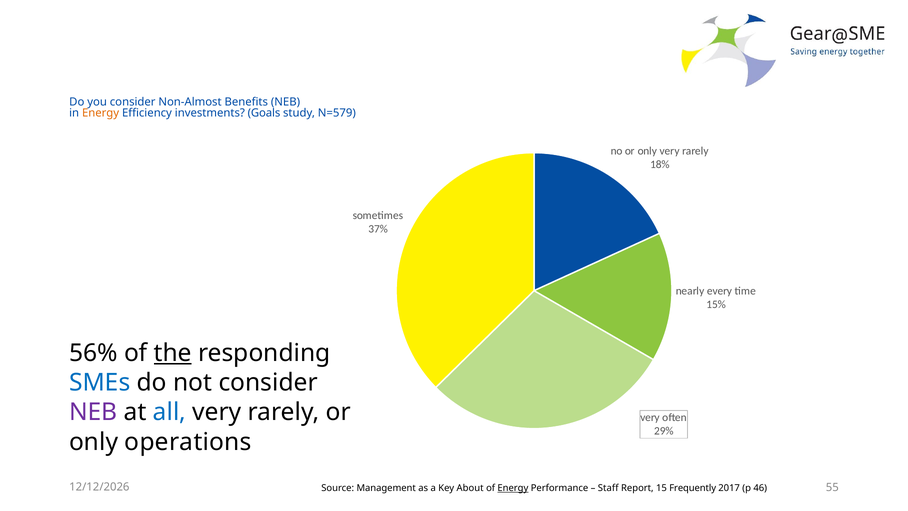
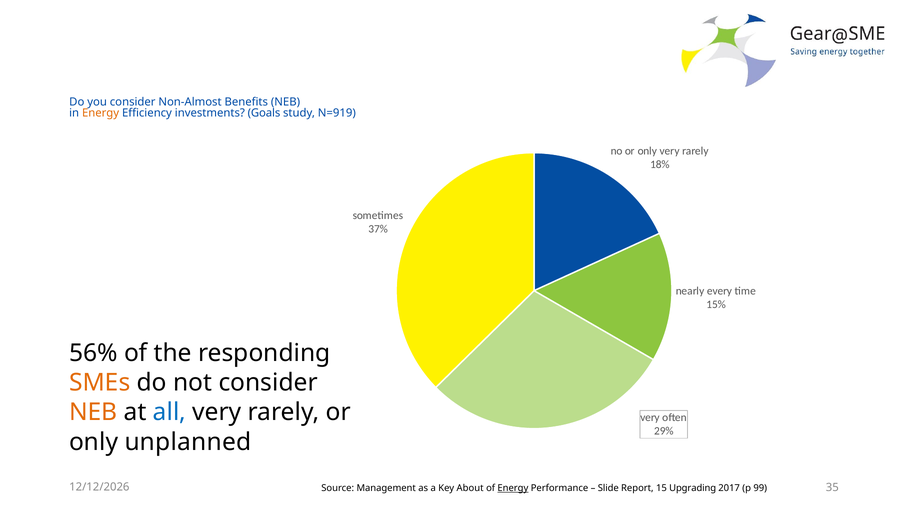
N=579: N=579 -> N=919
the underline: present -> none
SMEs colour: blue -> orange
NEB at (93, 412) colour: purple -> orange
operations: operations -> unplanned
55: 55 -> 35
Staff: Staff -> Slide
Frequently: Frequently -> Upgrading
46: 46 -> 99
